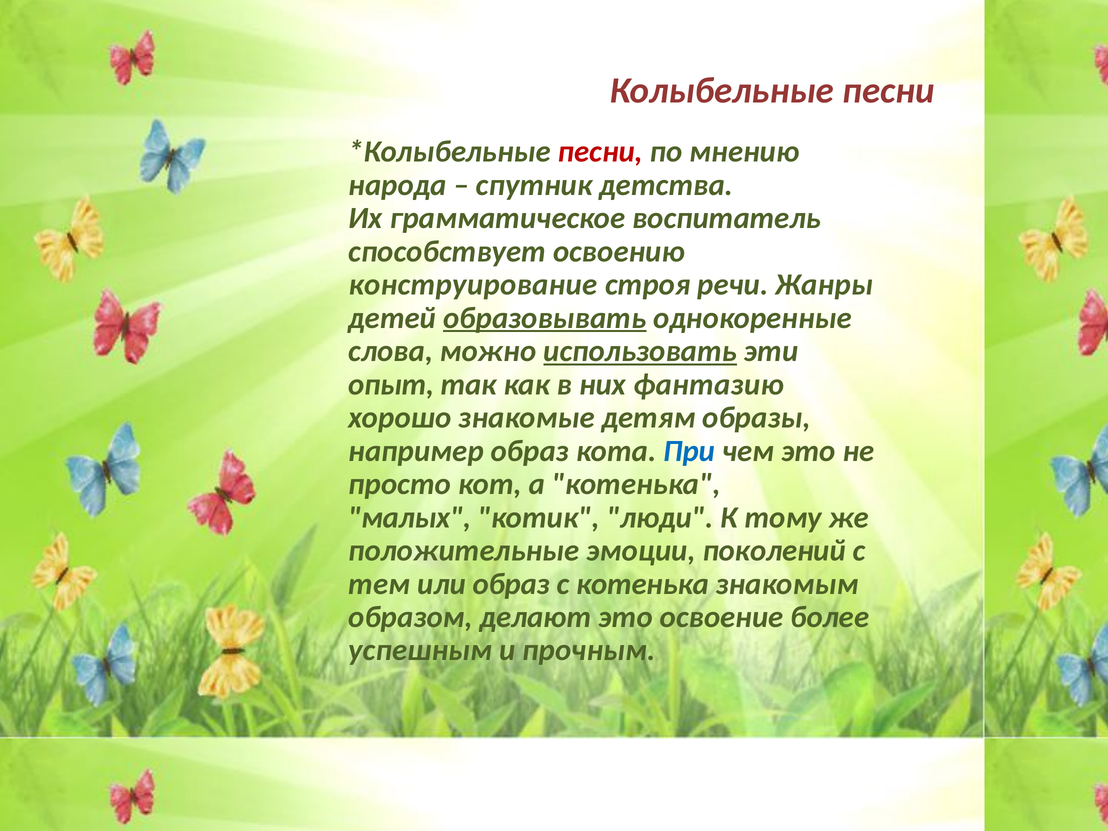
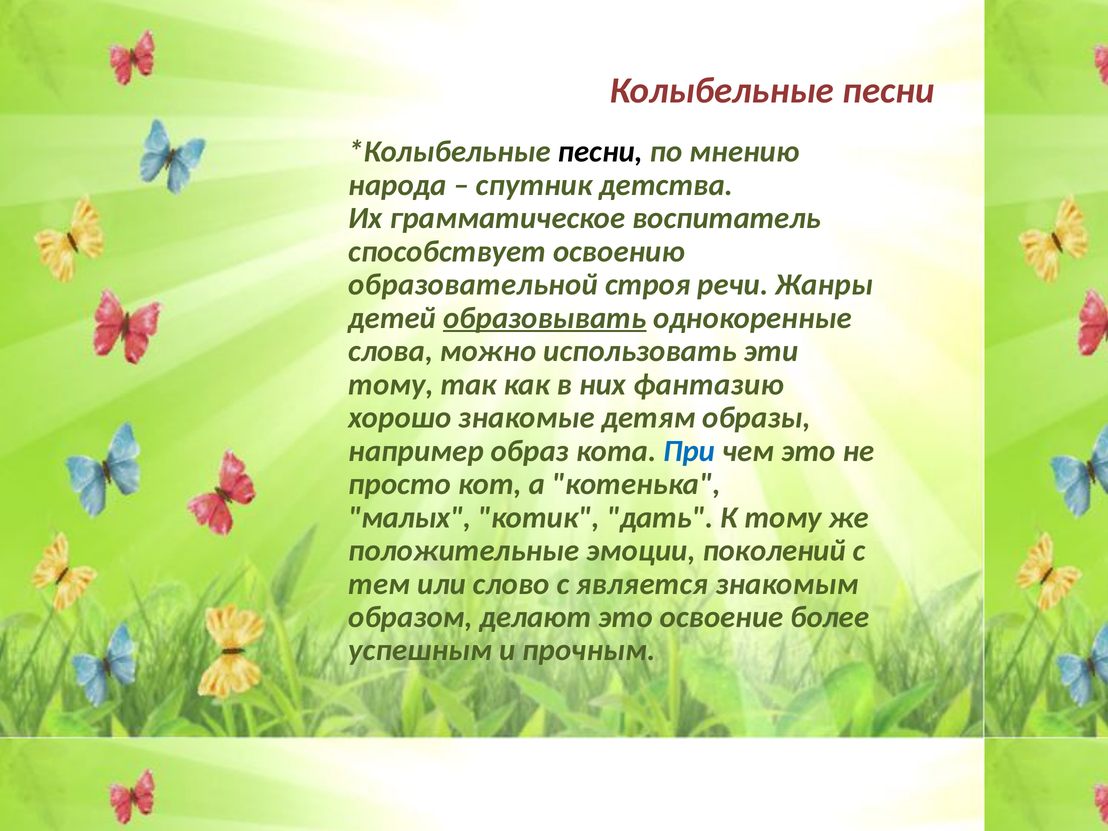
песни at (600, 152) colour: red -> black
конструирование: конструирование -> образовательной
использовать underline: present -> none
опыт at (391, 384): опыт -> тому
люди: люди -> дать
или образ: образ -> слово
с котенька: котенька -> является
